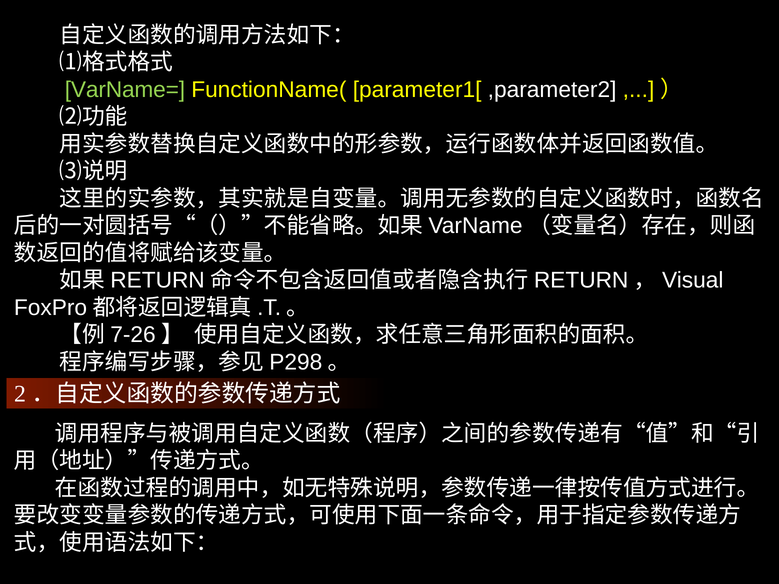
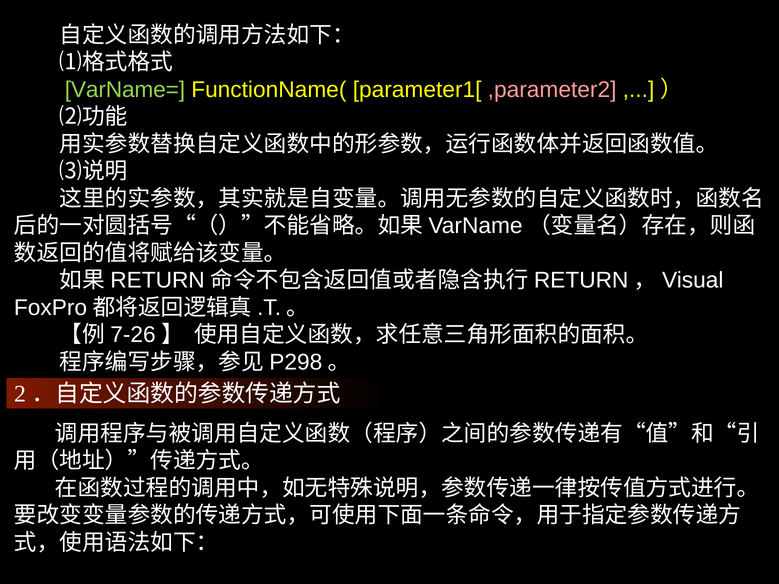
,parameter2 colour: white -> pink
